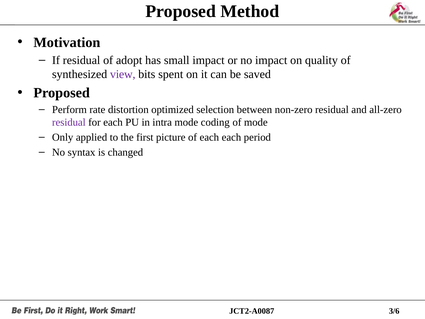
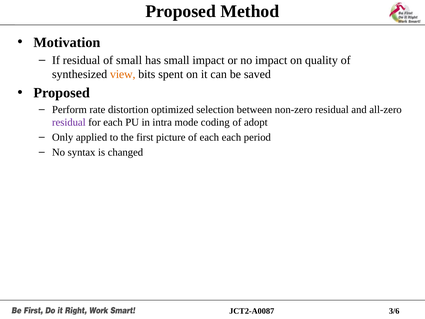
of adopt: adopt -> small
view colour: purple -> orange
of mode: mode -> adopt
